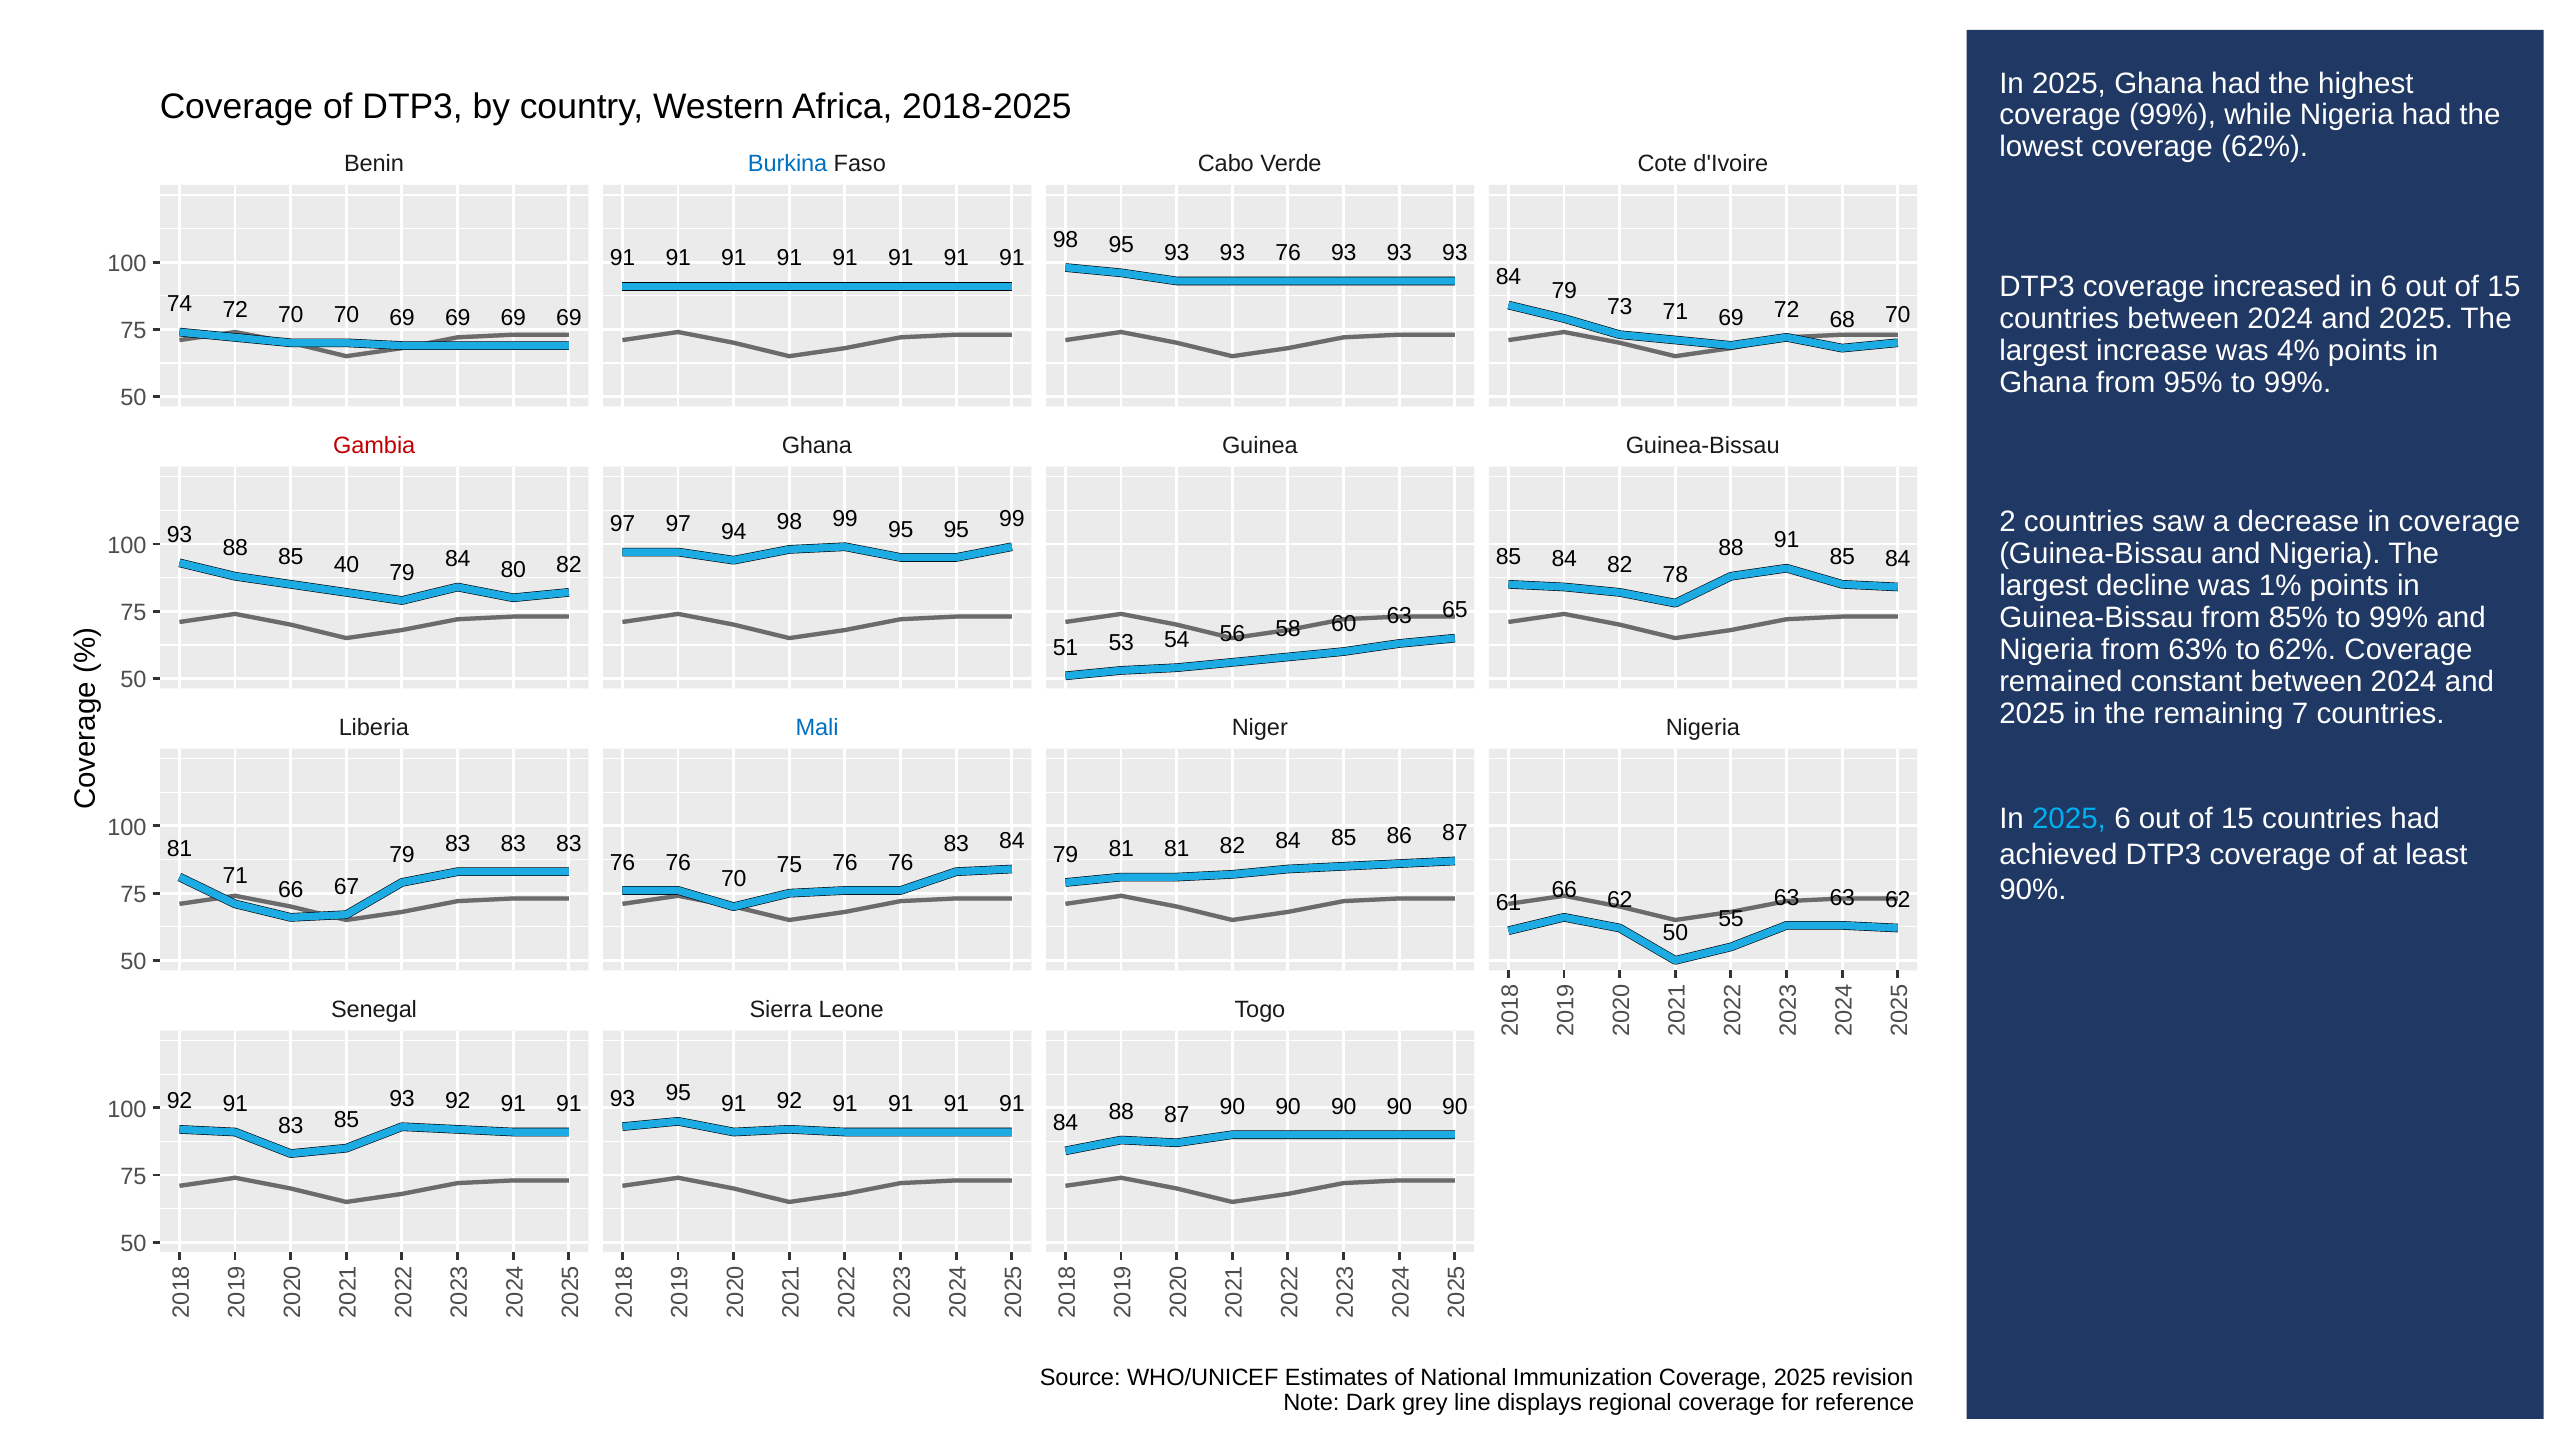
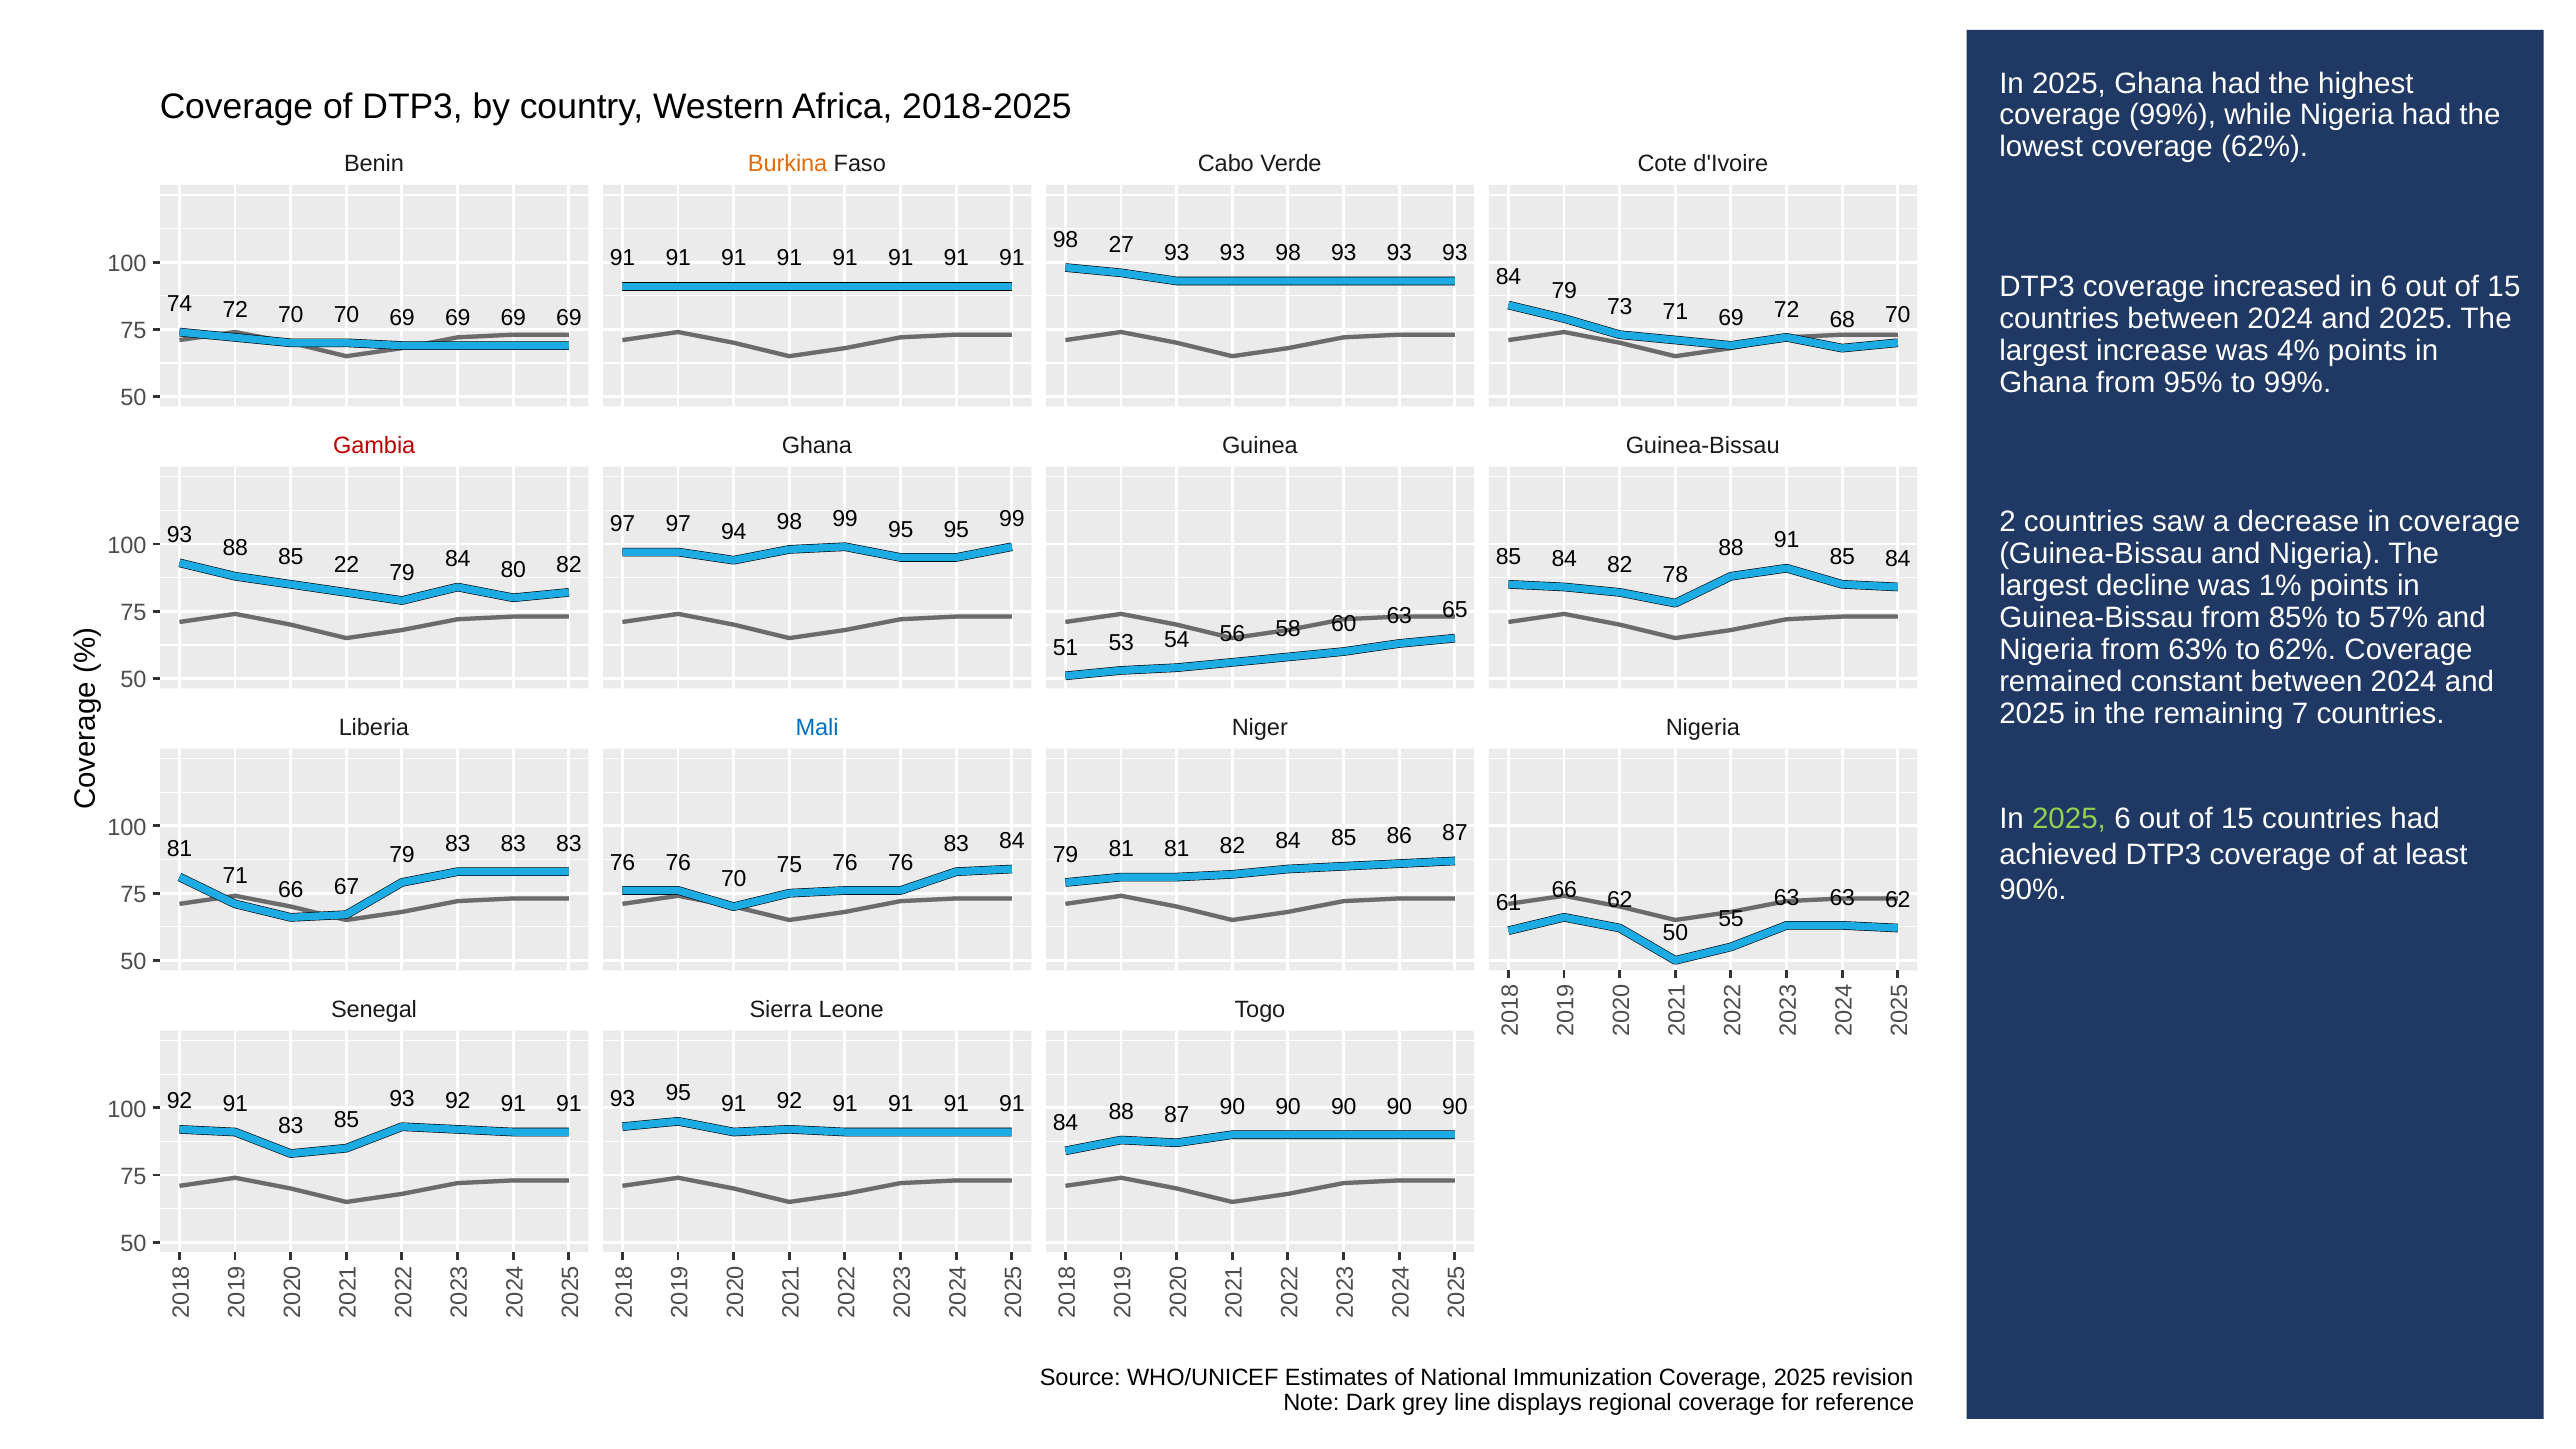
Burkina colour: blue -> orange
98 95: 95 -> 27
93 76: 76 -> 98
40: 40 -> 22
85% to 99%: 99% -> 57%
2025 at (2069, 819) colour: light blue -> light green
